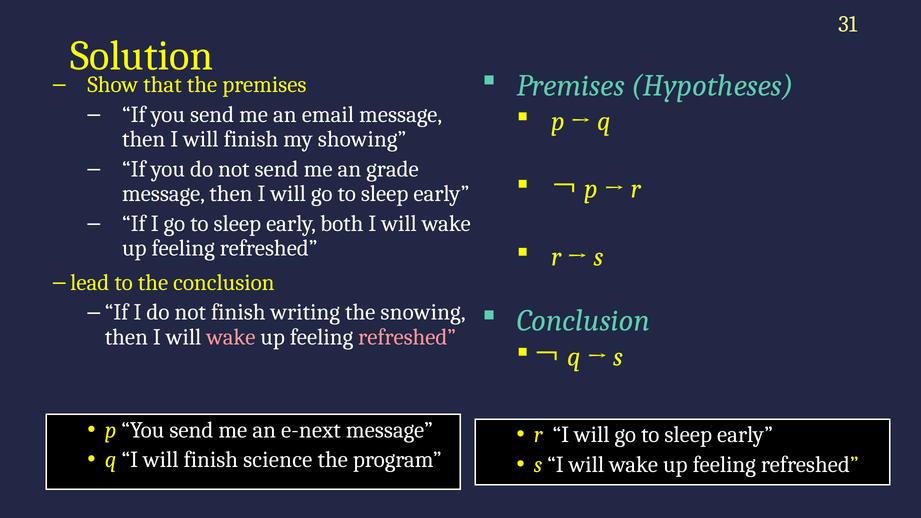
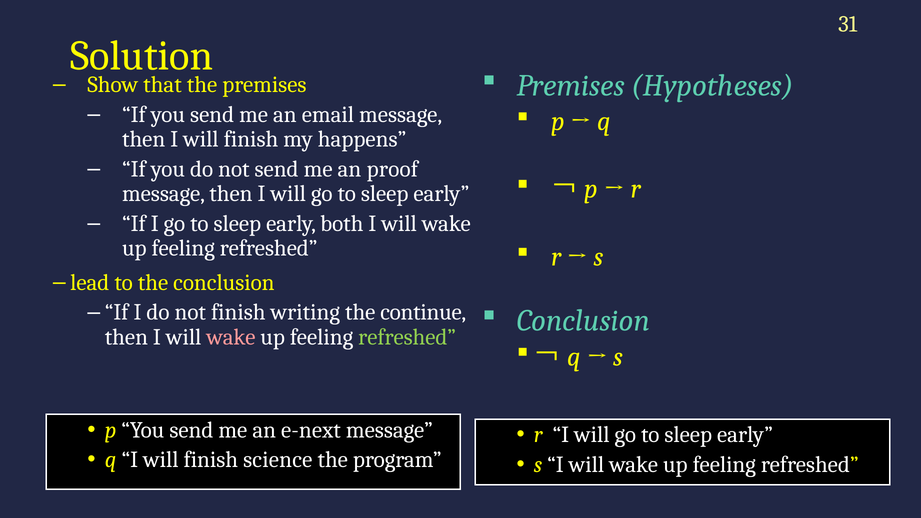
showing: showing -> happens
grade: grade -> proof
snowing: snowing -> continue
refreshed at (407, 337) colour: pink -> light green
